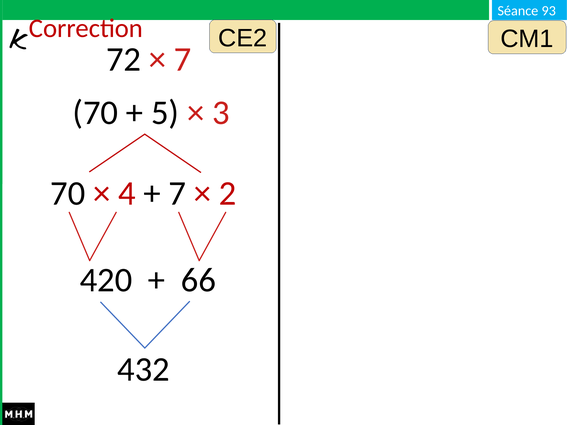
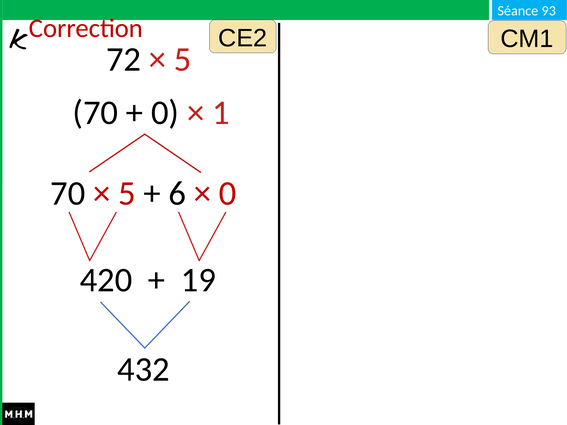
7 at (183, 59): 7 -> 5
5 at (165, 113): 5 -> 0
3: 3 -> 1
4 at (127, 193): 4 -> 5
7 at (177, 193): 7 -> 6
2 at (228, 193): 2 -> 0
66: 66 -> 19
